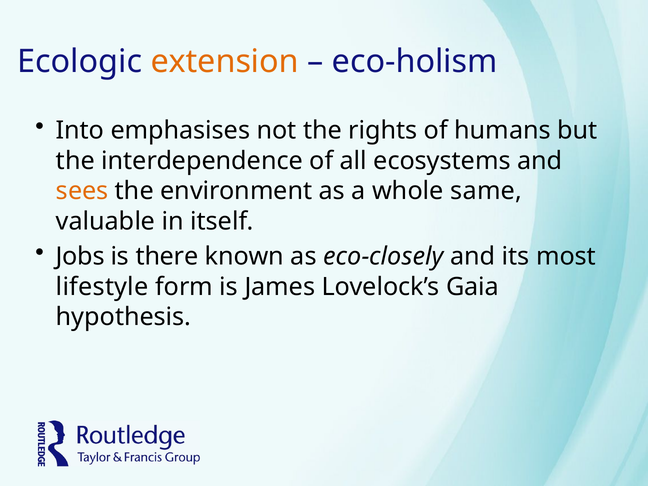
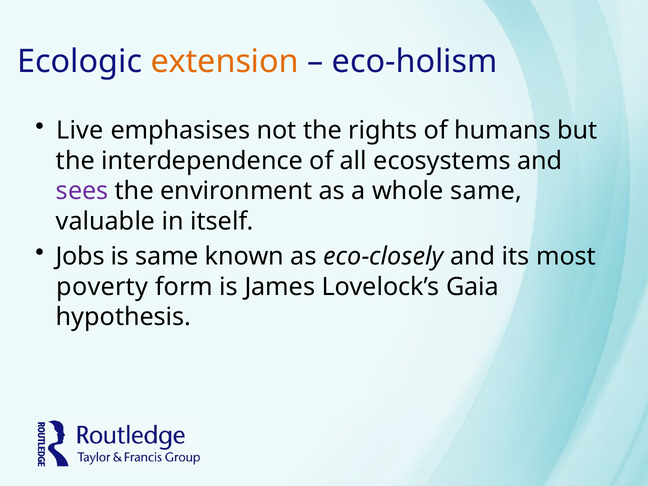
Into: Into -> Live
sees colour: orange -> purple
is there: there -> same
lifestyle: lifestyle -> poverty
